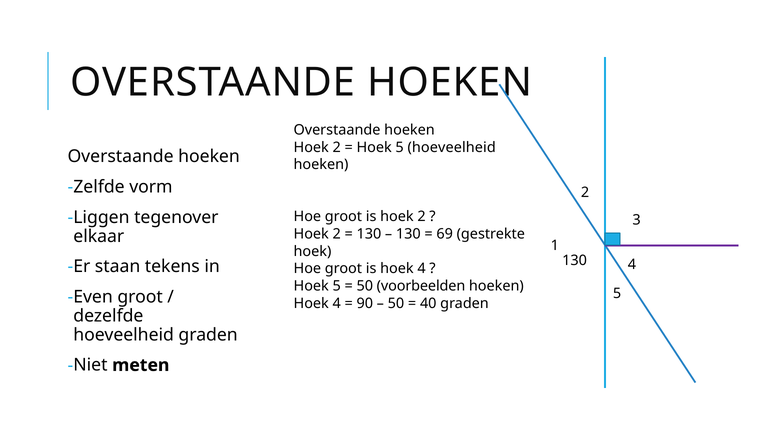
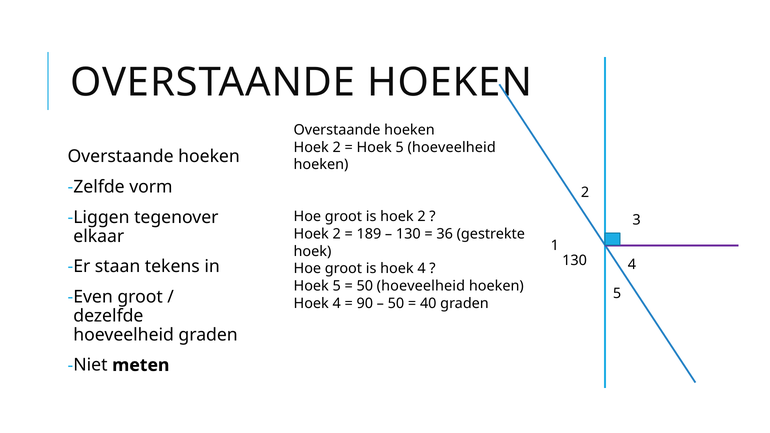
130 at (369, 234): 130 -> 189
69: 69 -> 36
50 voorbeelden: voorbeelden -> hoeveelheid
